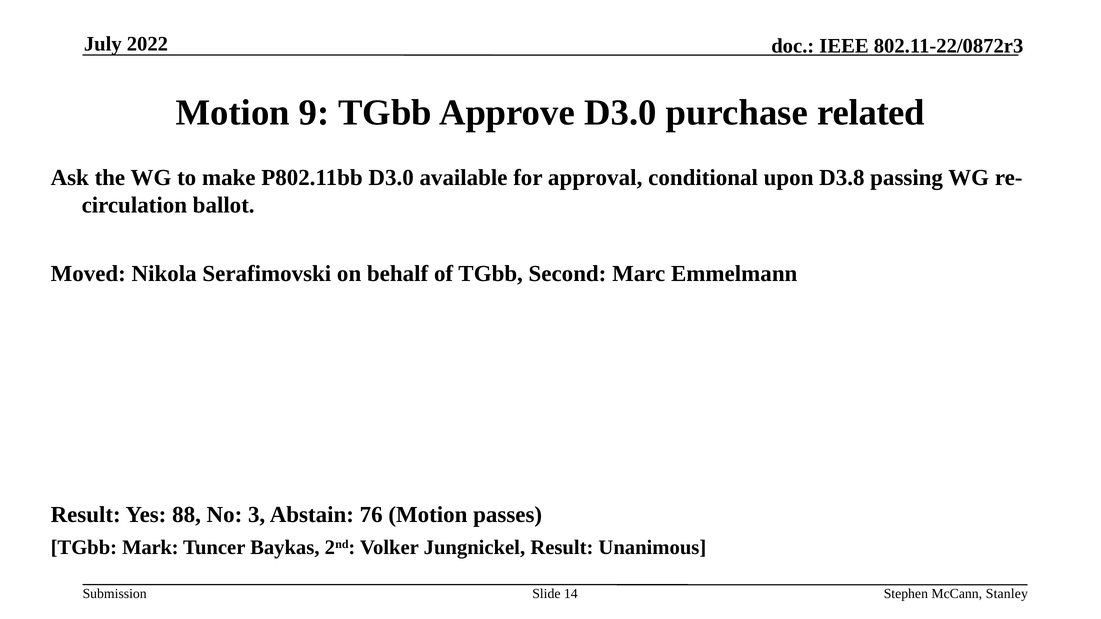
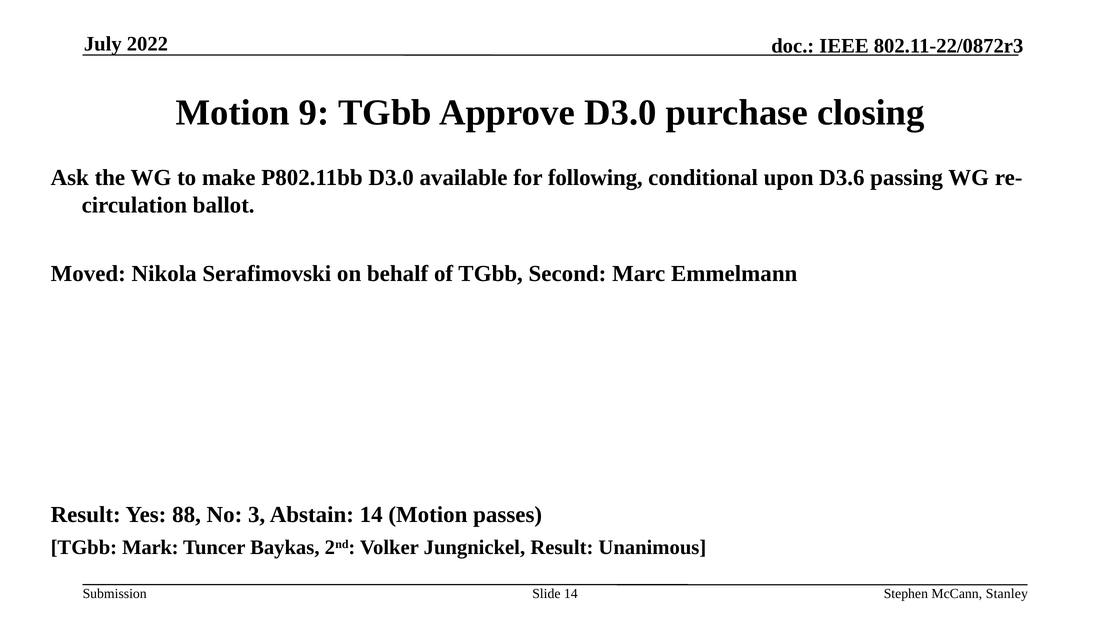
related: related -> closing
approval: approval -> following
D3.8: D3.8 -> D3.6
Abstain 76: 76 -> 14
